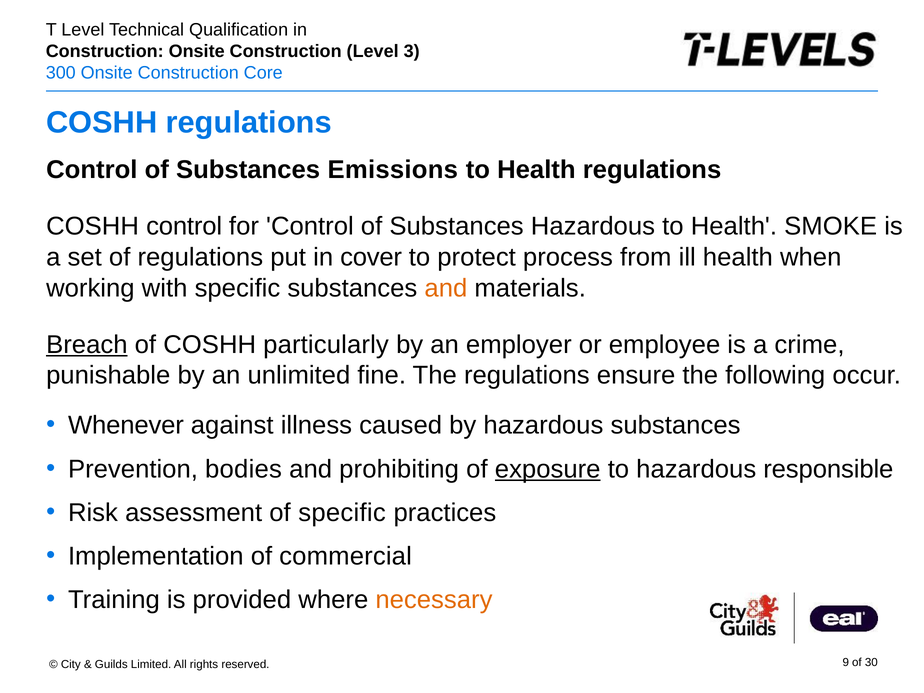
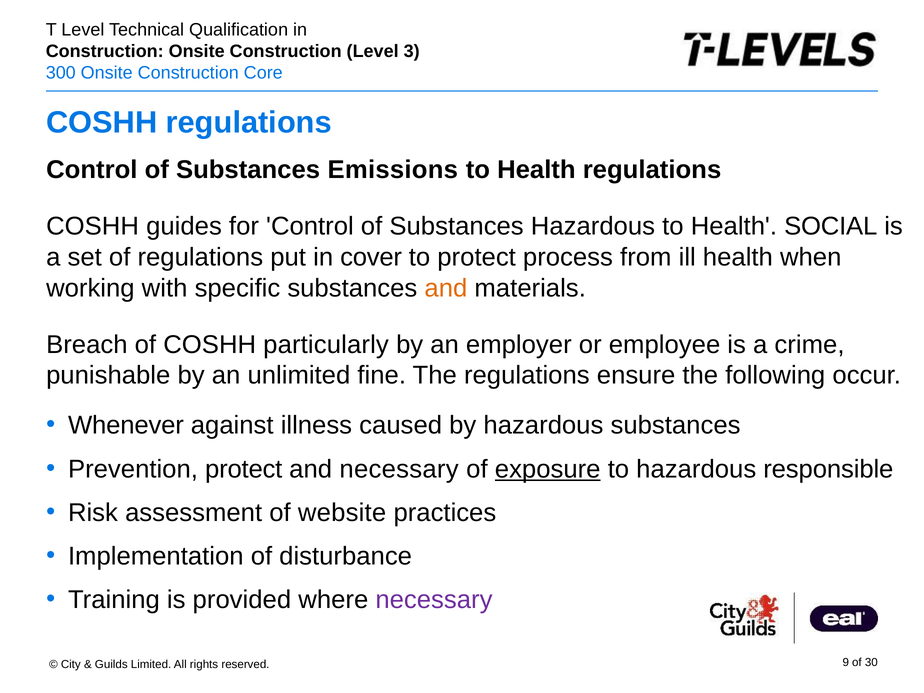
COSHH control: control -> guides
SMOKE: SMOKE -> SOCIAL
Breach underline: present -> none
Prevention bodies: bodies -> protect
and prohibiting: prohibiting -> necessary
of specific: specific -> website
commercial: commercial -> disturbance
necessary at (434, 600) colour: orange -> purple
